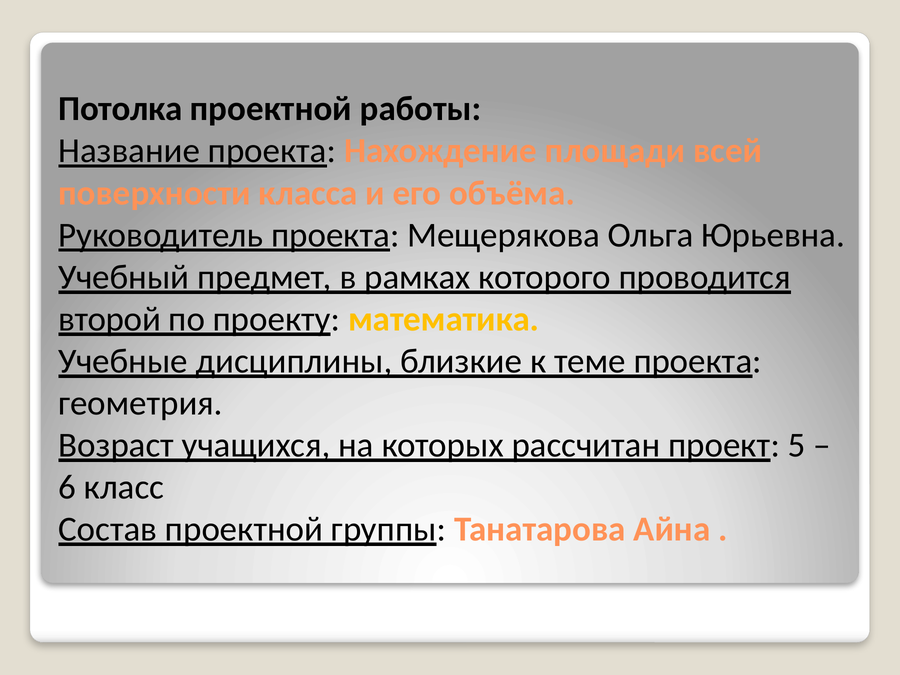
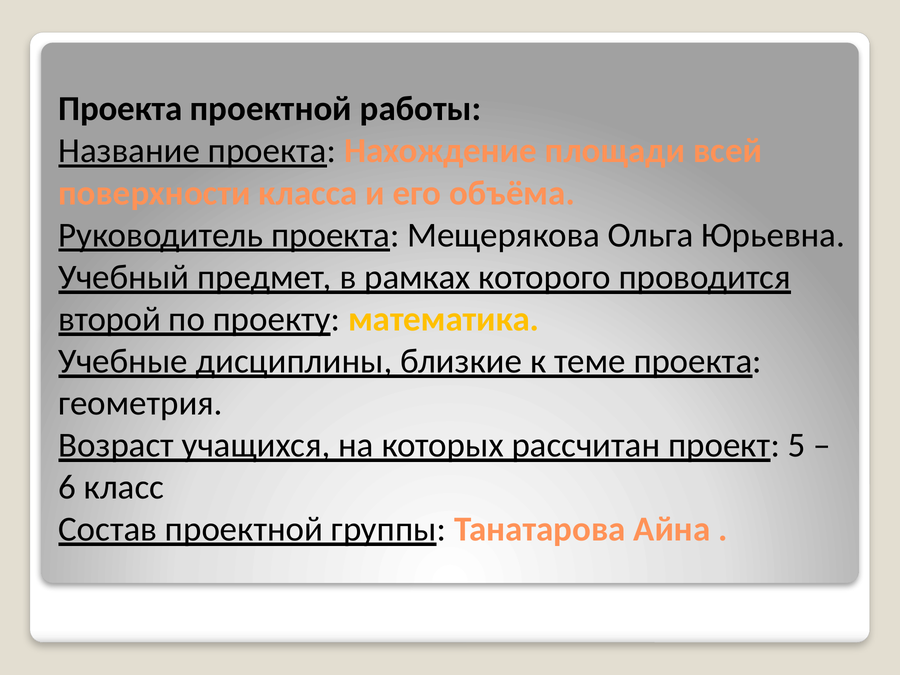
Потолка at (120, 109): Потолка -> Проекта
